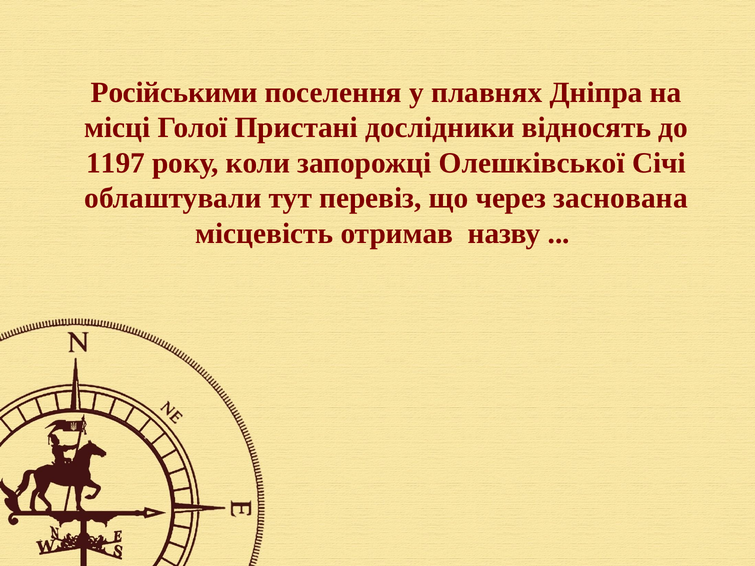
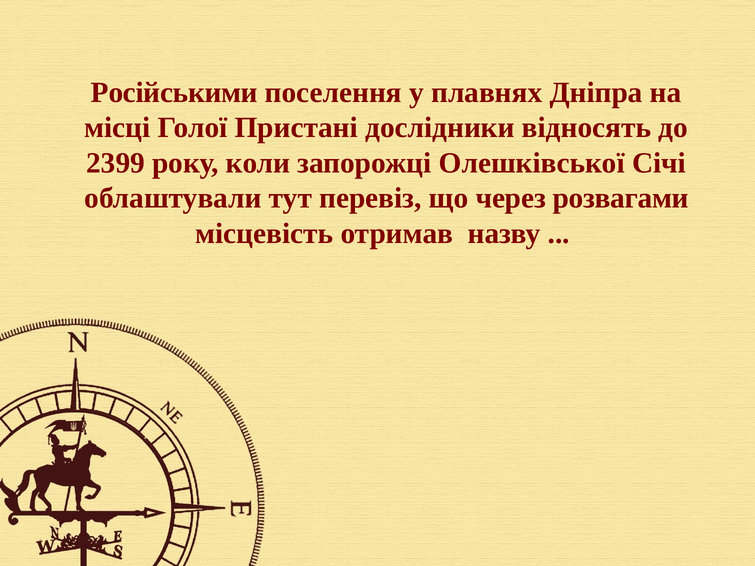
1197: 1197 -> 2399
заснована: заснована -> розвагами
